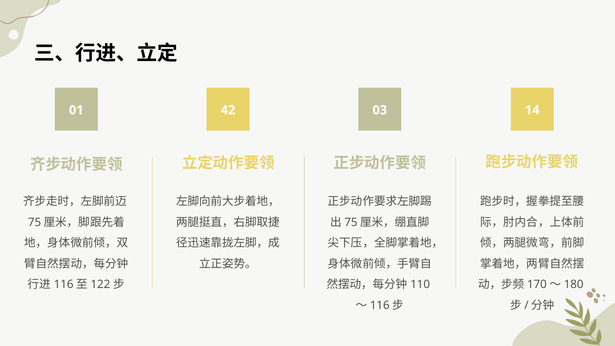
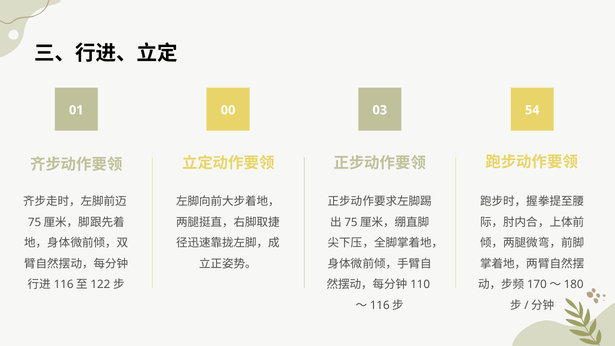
42: 42 -> 00
14: 14 -> 54
